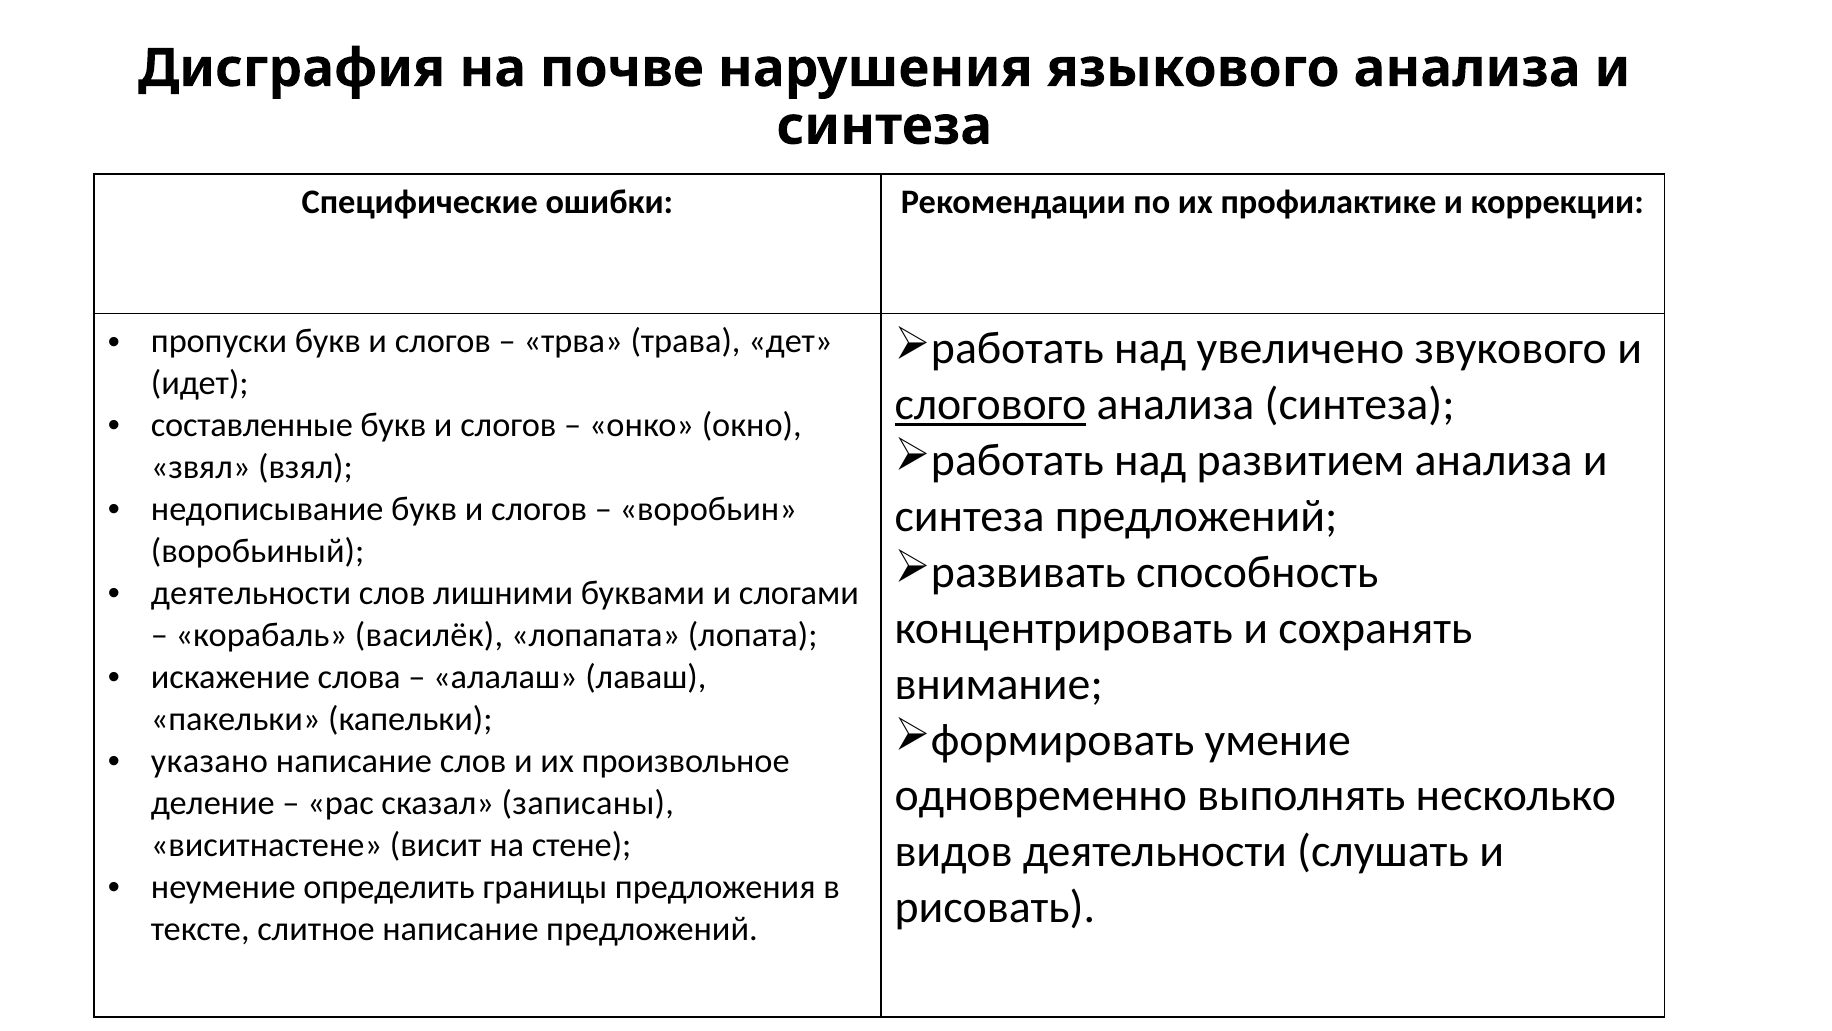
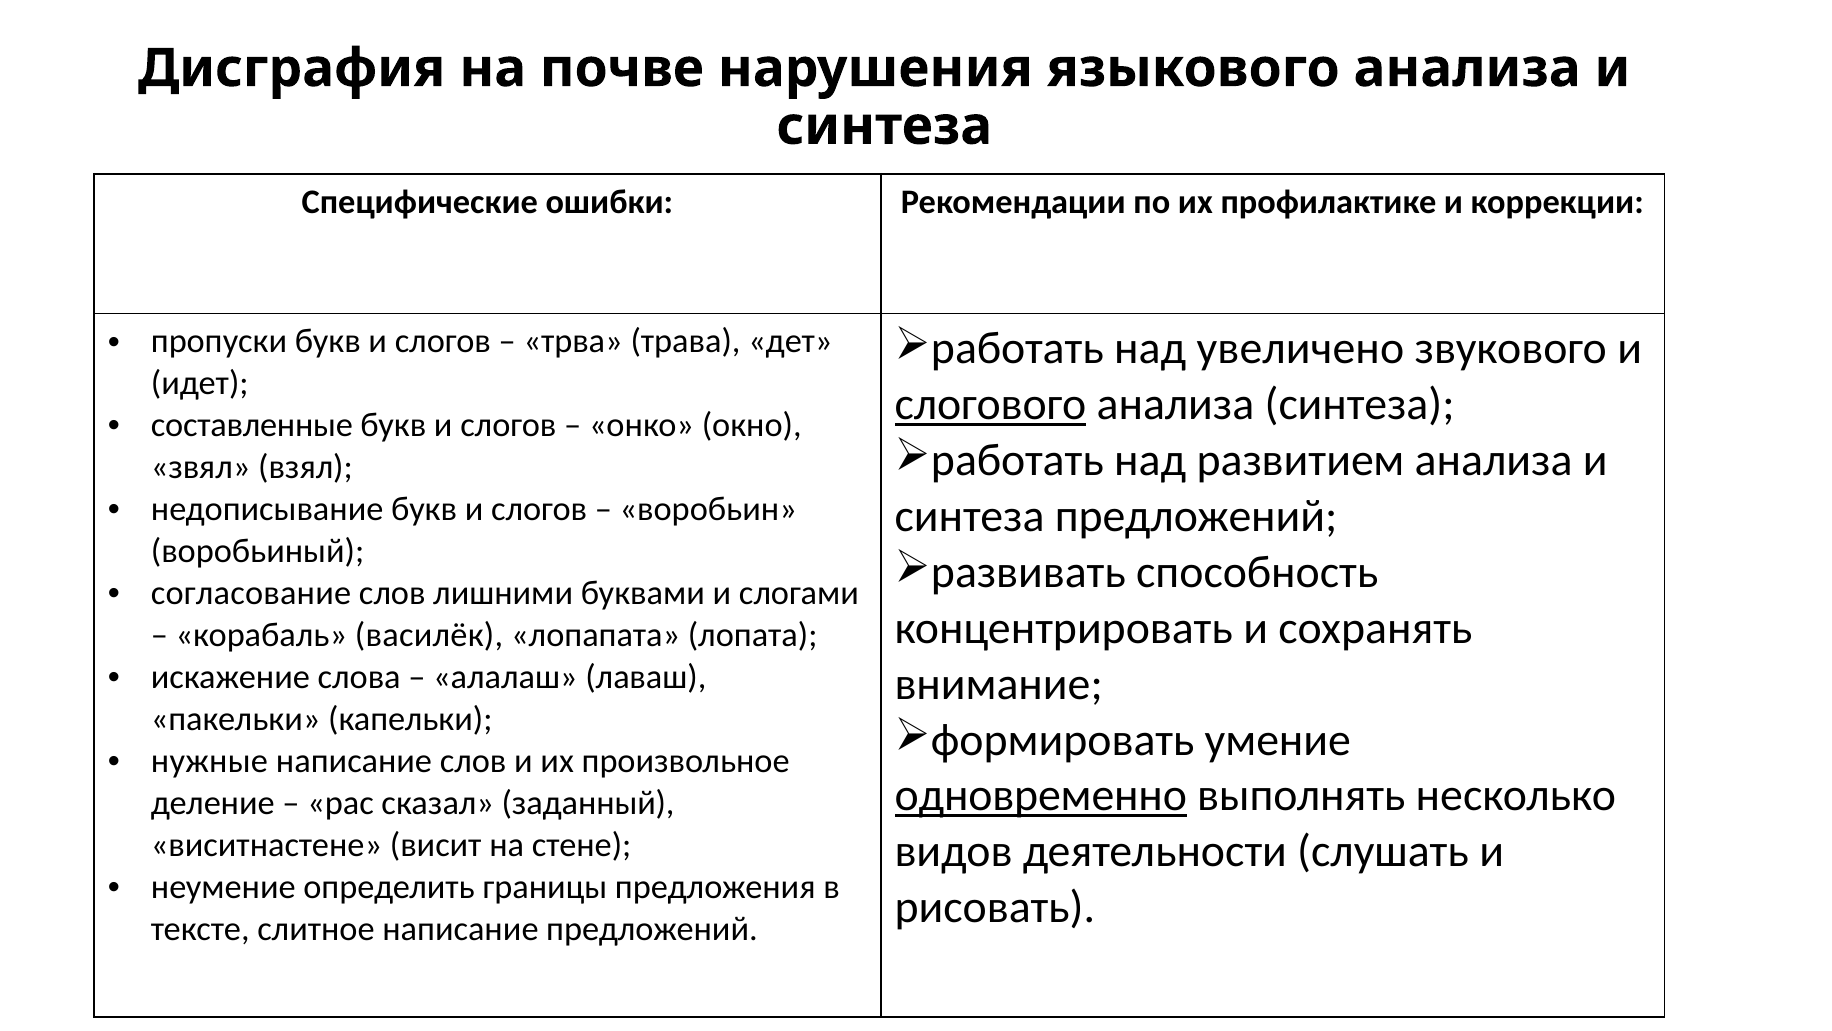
деятельности at (251, 593): деятельности -> согласование
указано: указано -> нужные
одновременно underline: none -> present
записаны: записаны -> заданный
